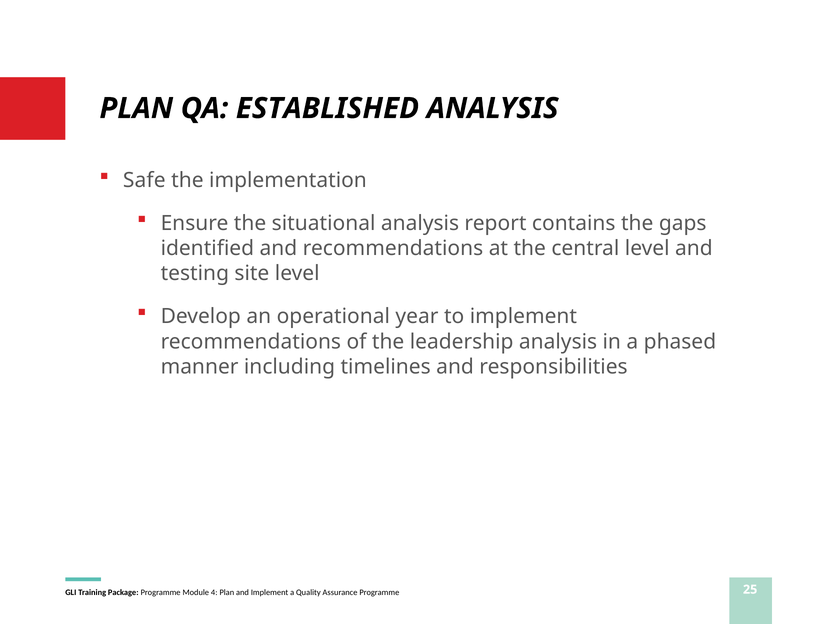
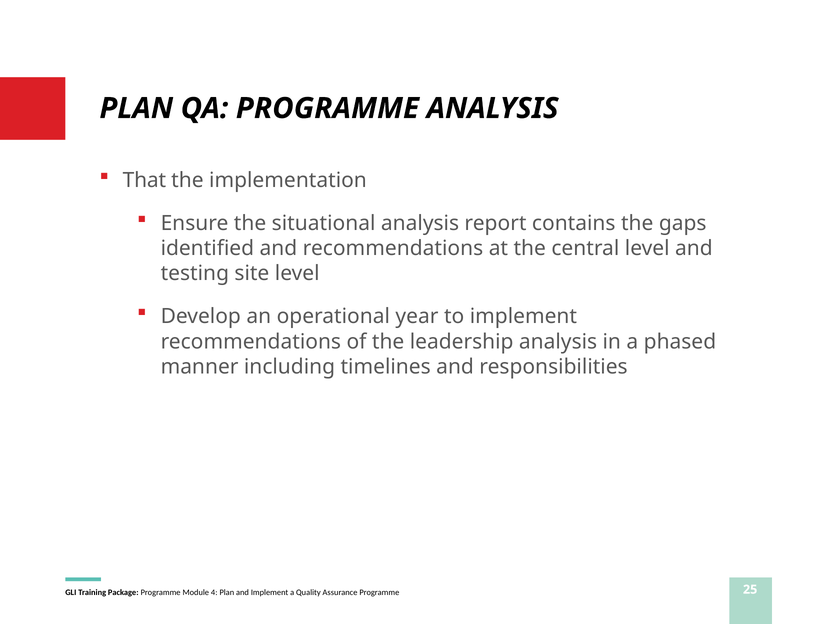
QA ESTABLISHED: ESTABLISHED -> PROGRAMME
Safe: Safe -> That
